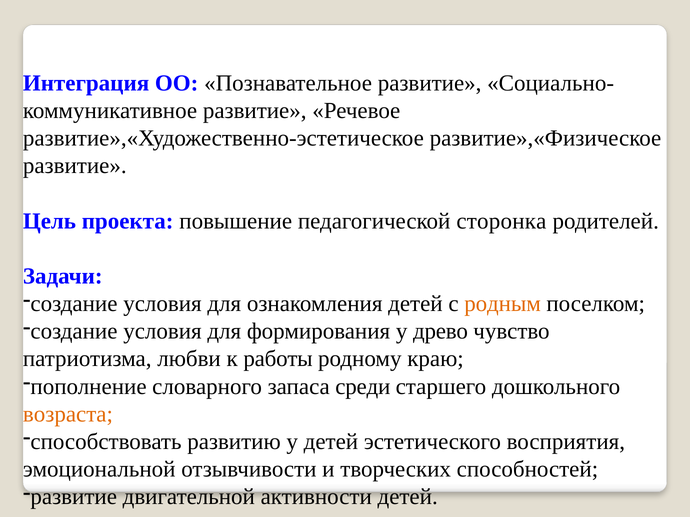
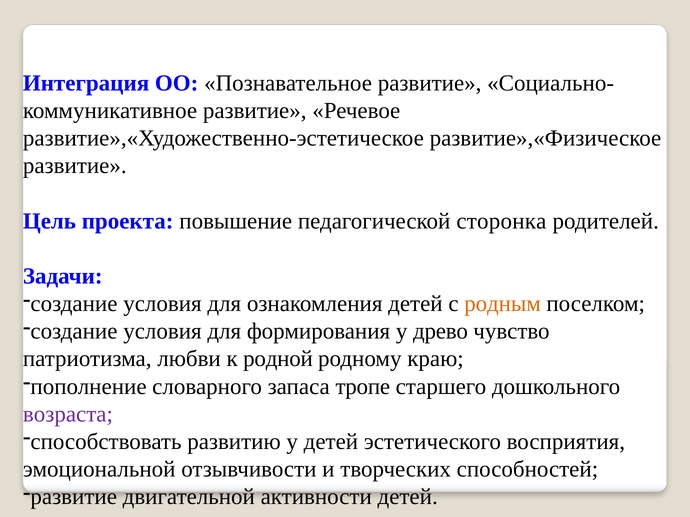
работы: работы -> родной
среди: среди -> тропе
возраста colour: orange -> purple
